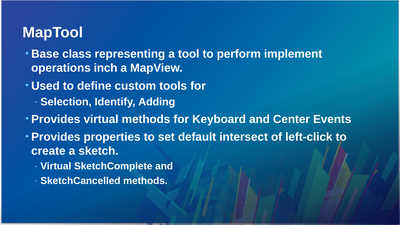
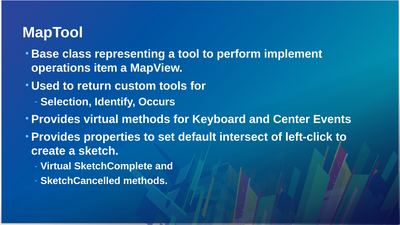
inch: inch -> item
define: define -> return
Adding: Adding -> Occurs
